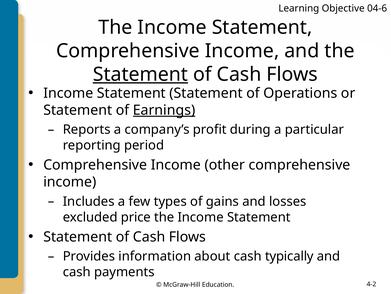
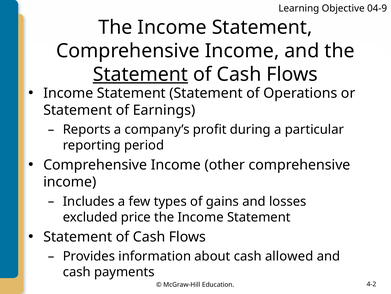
04-6: 04-6 -> 04-9
Earnings underline: present -> none
typically: typically -> allowed
